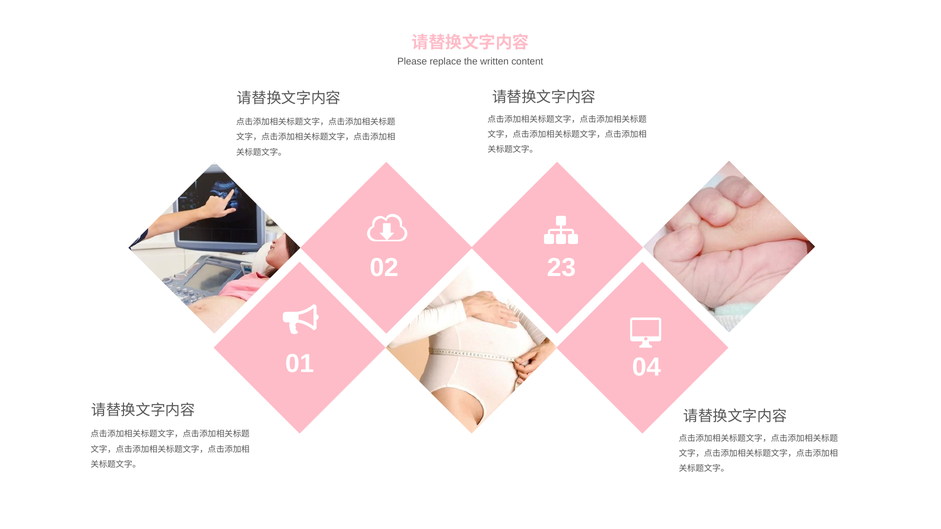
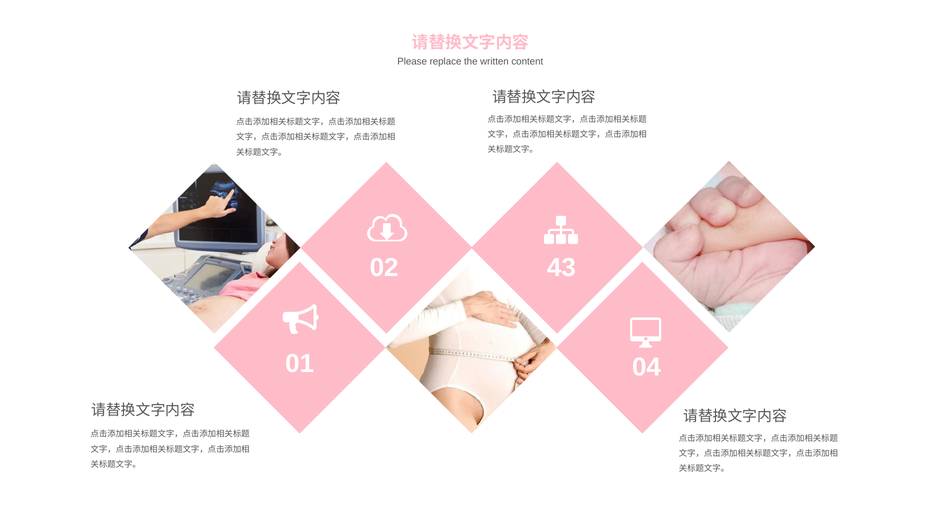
23: 23 -> 43
